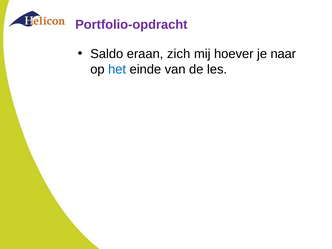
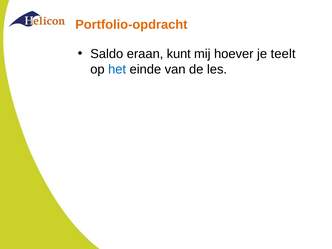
Portfolio-opdracht colour: purple -> orange
zich: zich -> kunt
naar: naar -> teelt
